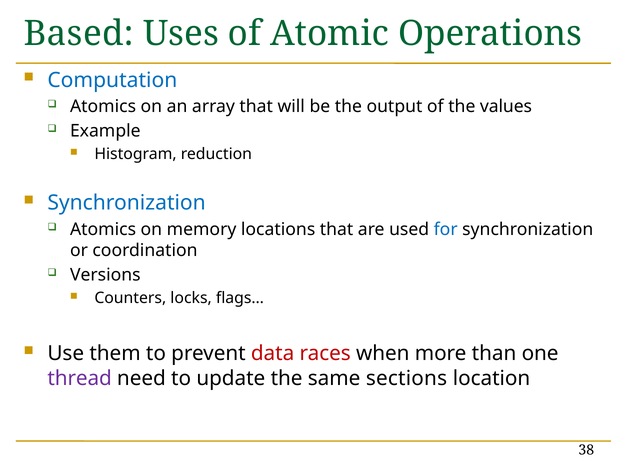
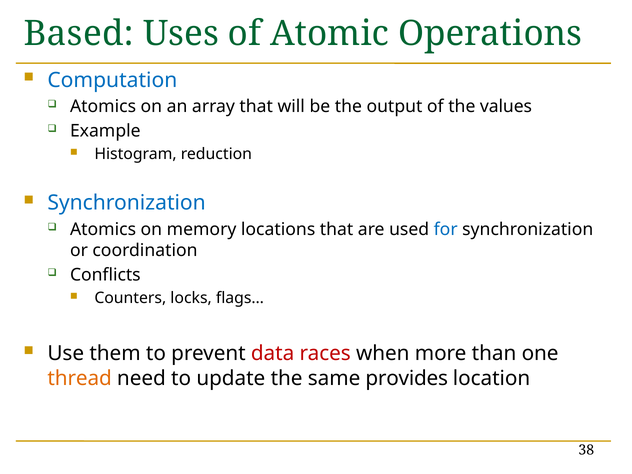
Versions: Versions -> Conflicts
thread colour: purple -> orange
sections: sections -> provides
